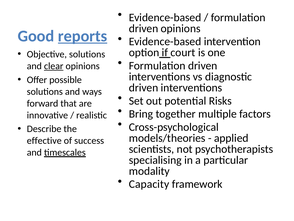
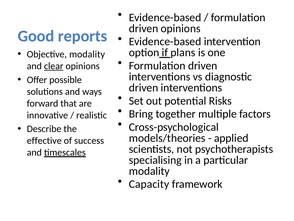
reports underline: present -> none
court: court -> plans
Objective solutions: solutions -> modality
